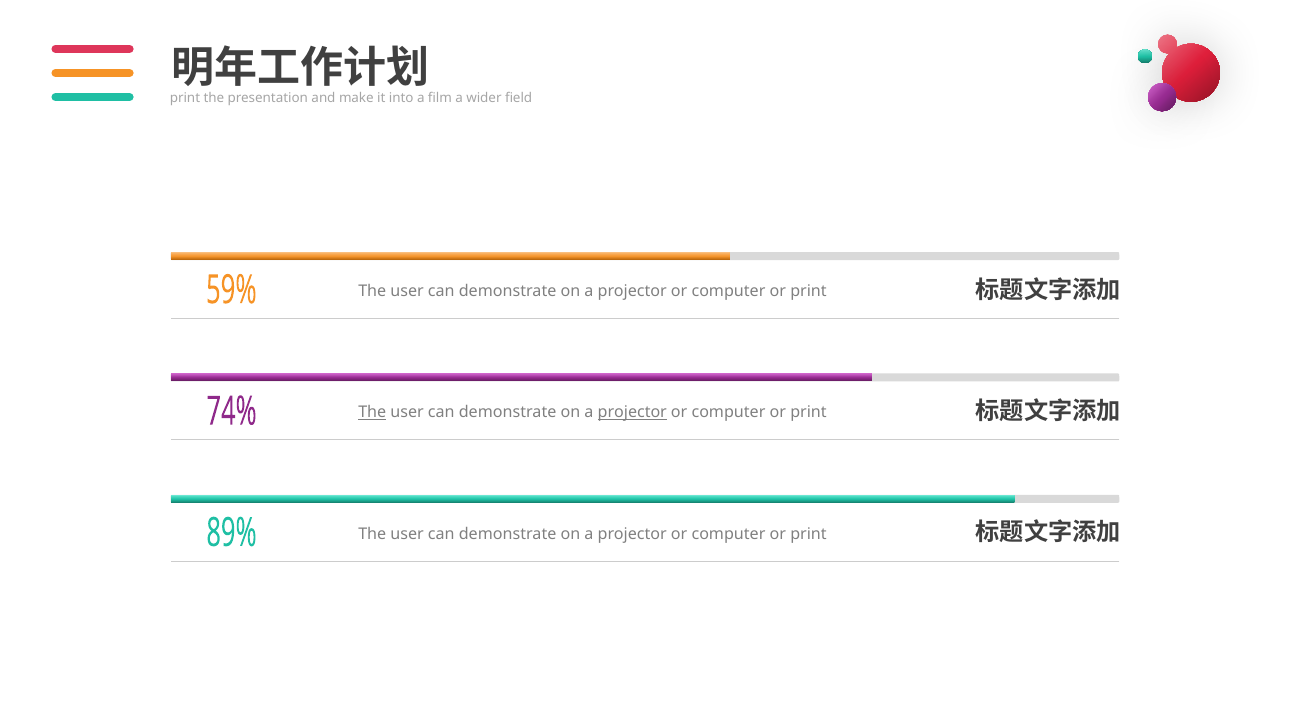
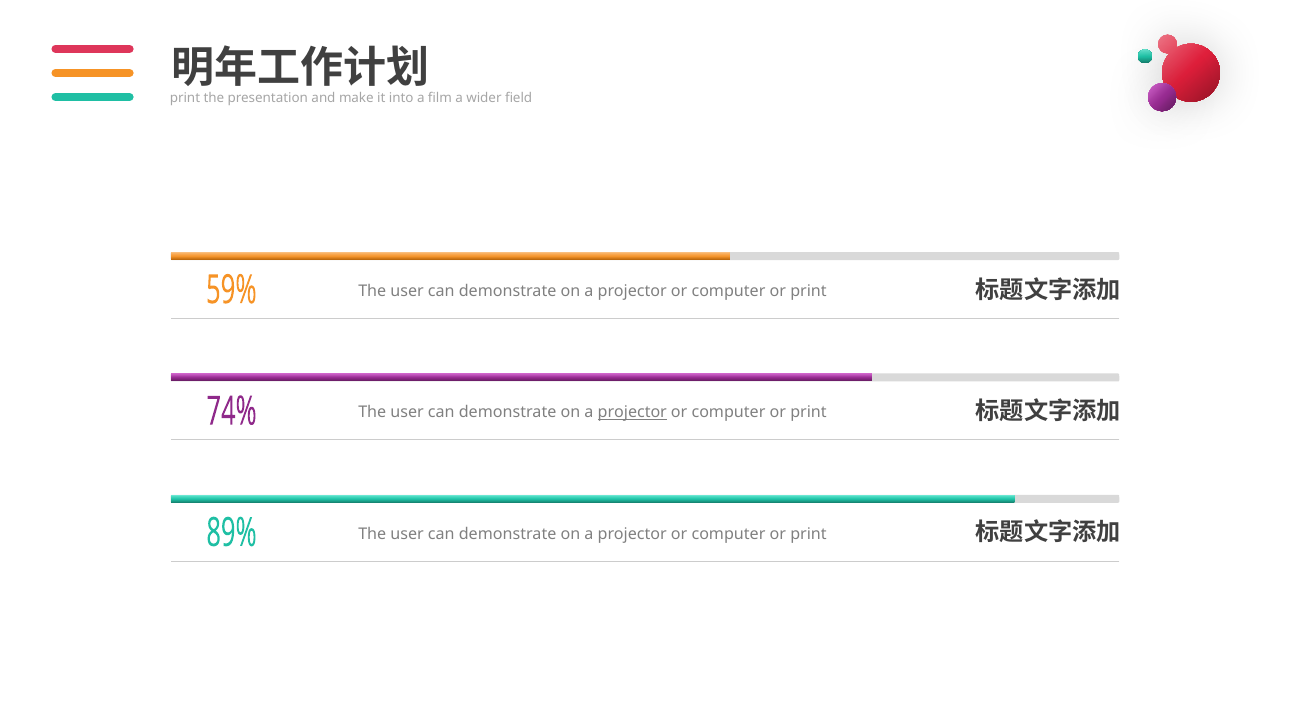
The at (372, 412) underline: present -> none
